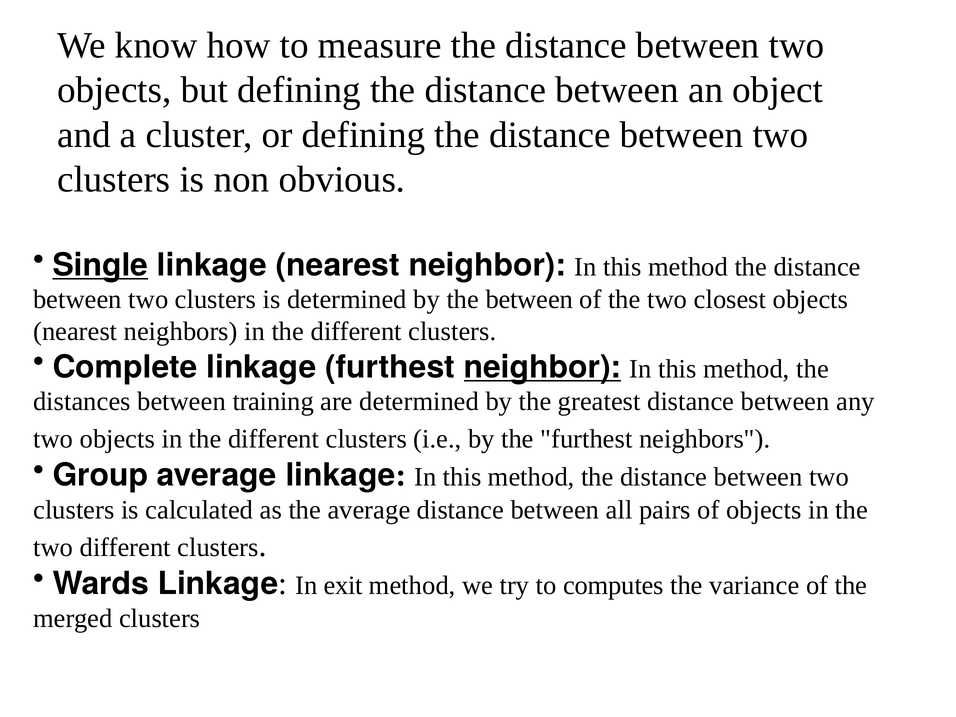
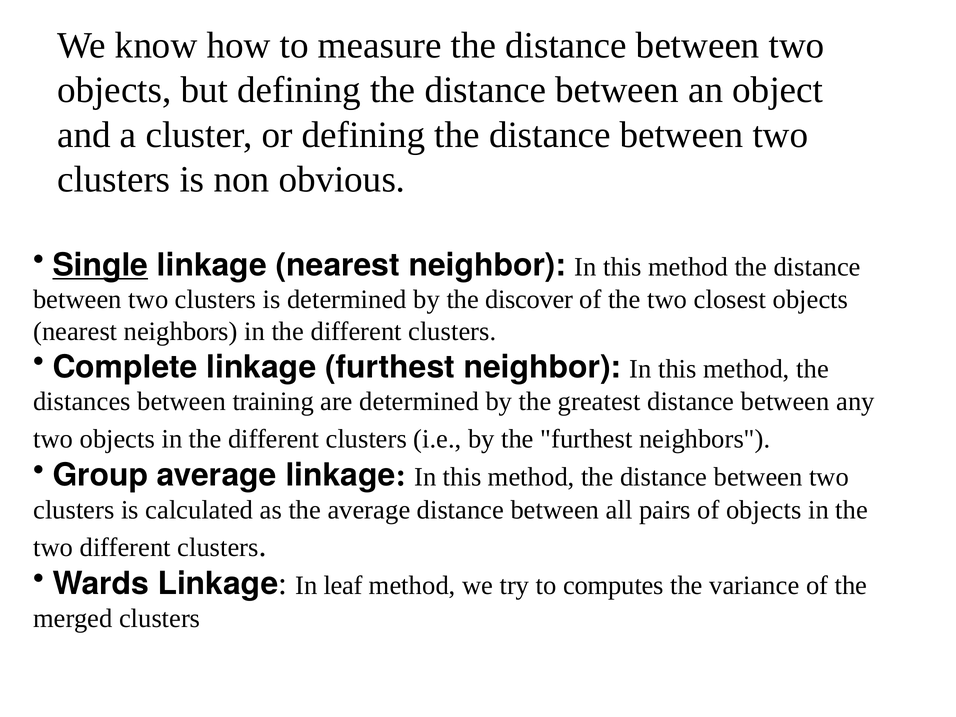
the between: between -> discover
neighbor at (543, 367) underline: present -> none
exit: exit -> leaf
